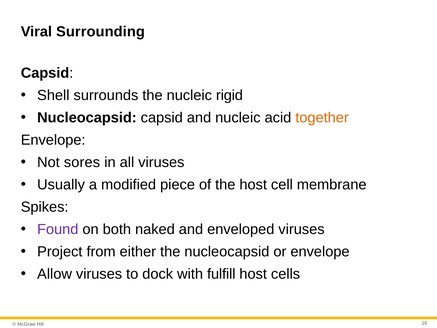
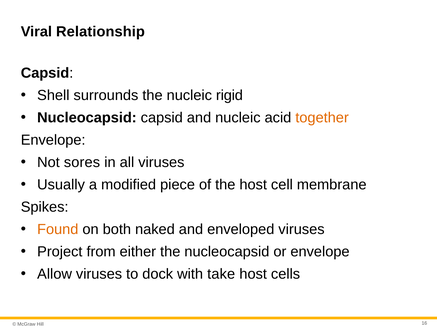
Surrounding: Surrounding -> Relationship
Found colour: purple -> orange
fulfill: fulfill -> take
